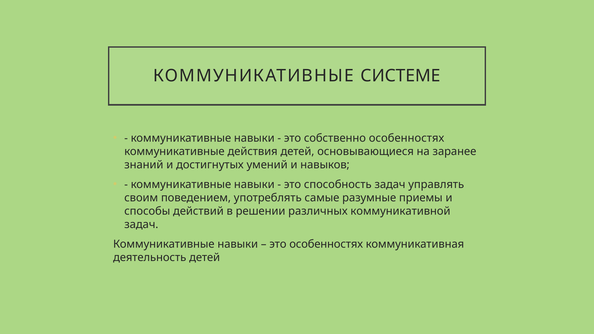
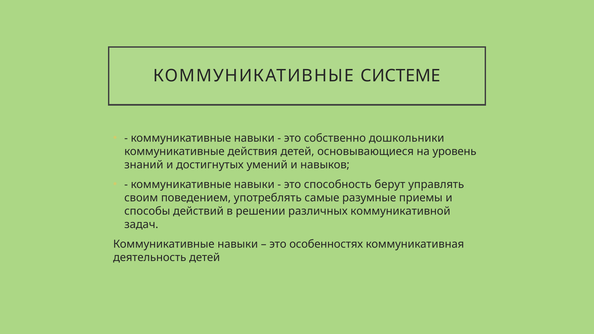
собственно особенностях: особенностях -> дошкольники
заранее: заранее -> уровень
способность задач: задач -> берут
